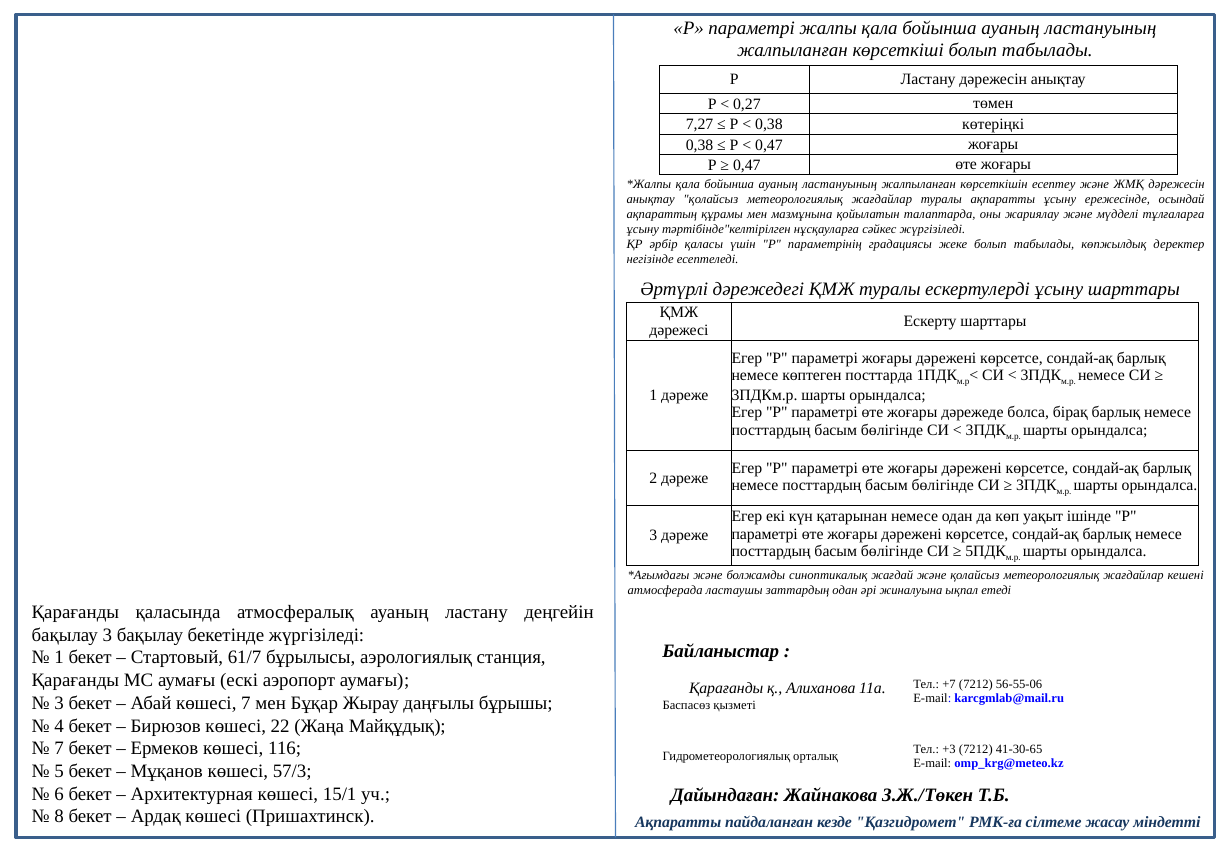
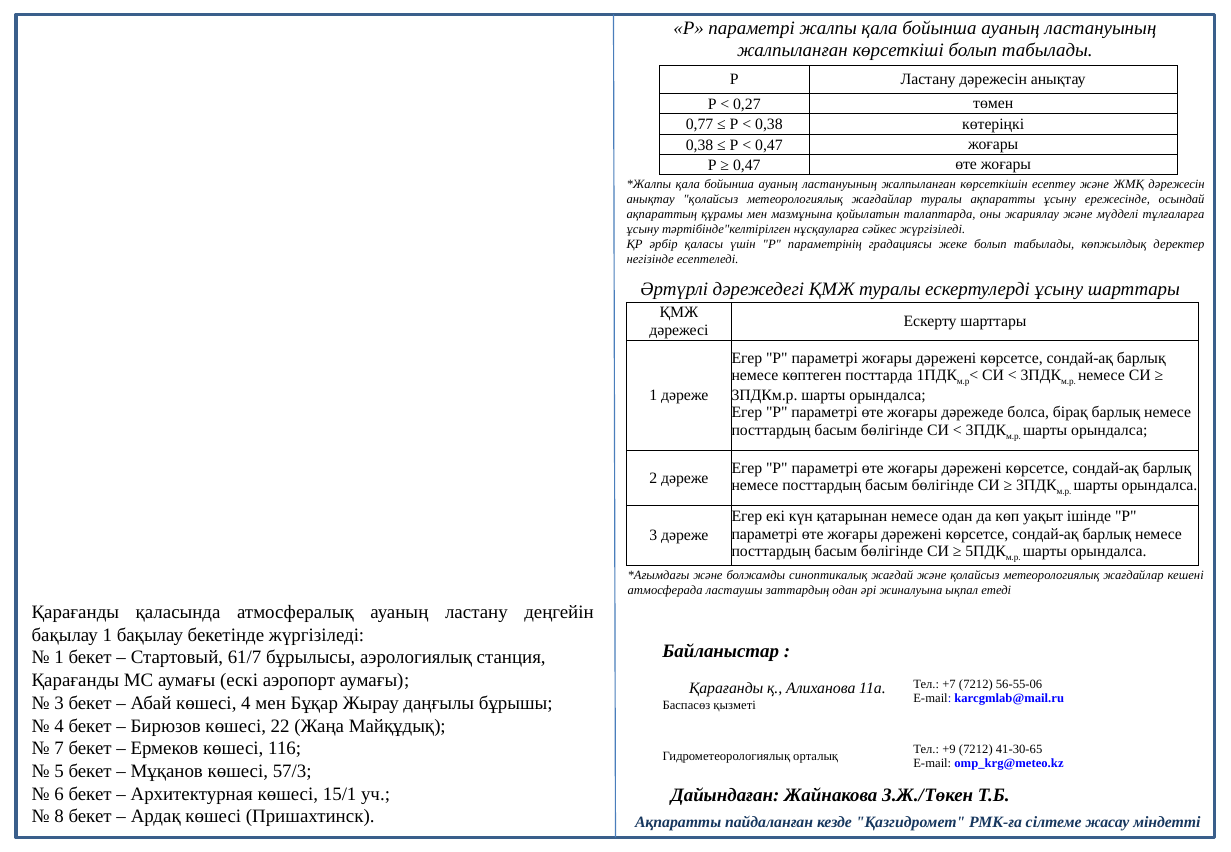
7,27: 7,27 -> 0,77
бақылау 3: 3 -> 1
көшесі 7: 7 -> 4
+3: +3 -> +9
